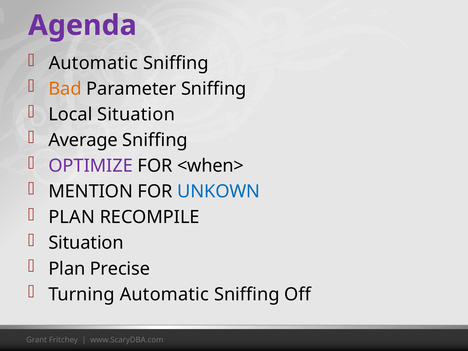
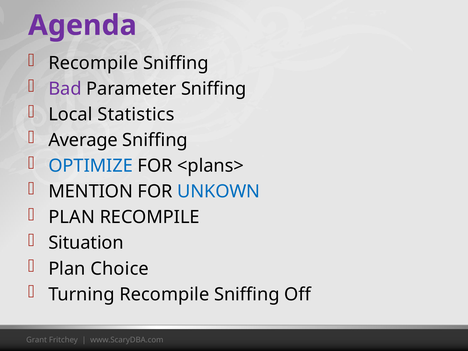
Automatic at (93, 63): Automatic -> Recompile
Bad colour: orange -> purple
Local Situation: Situation -> Statistics
OPTIMIZE colour: purple -> blue
<when>: <when> -> <plans>
Precise: Precise -> Choice
Turning Automatic: Automatic -> Recompile
